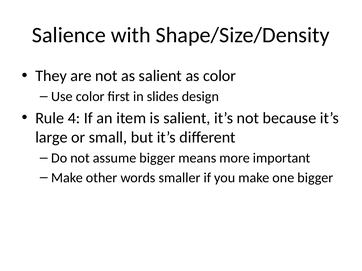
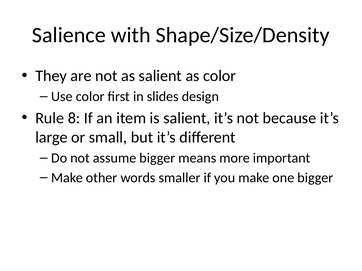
4: 4 -> 8
